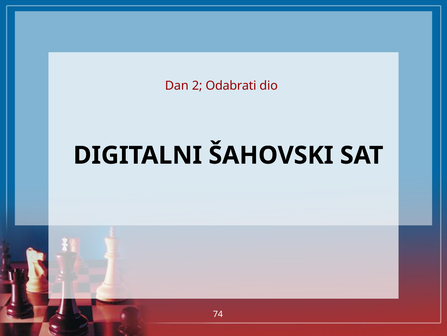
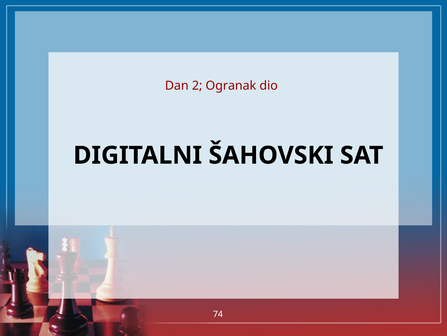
Odabrati: Odabrati -> Ogranak
